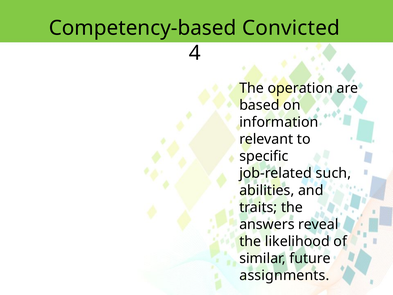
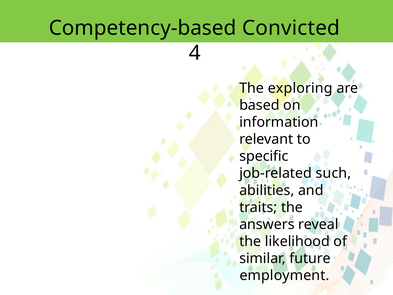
operation: operation -> exploring
assignments: assignments -> employment
